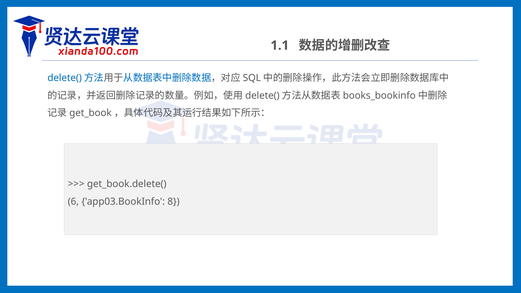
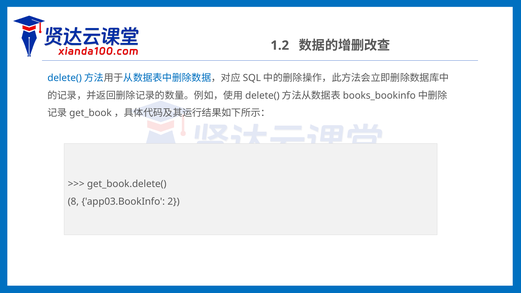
1.1: 1.1 -> 1.2
6: 6 -> 8
8: 8 -> 2
